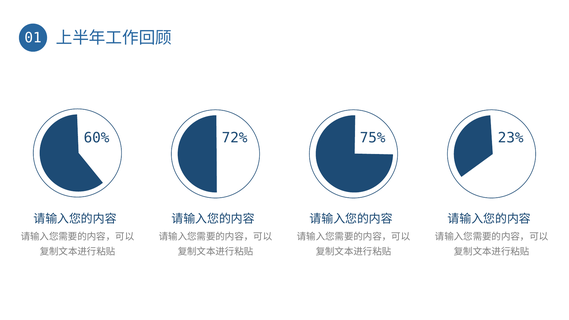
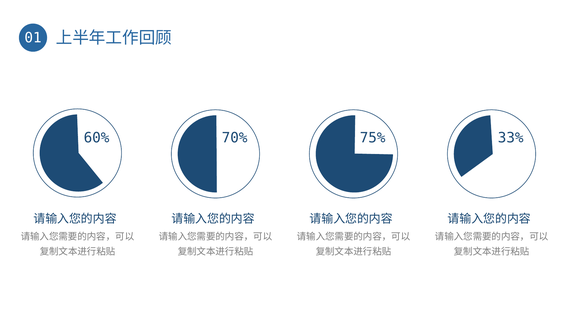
72%: 72% -> 70%
23%: 23% -> 33%
